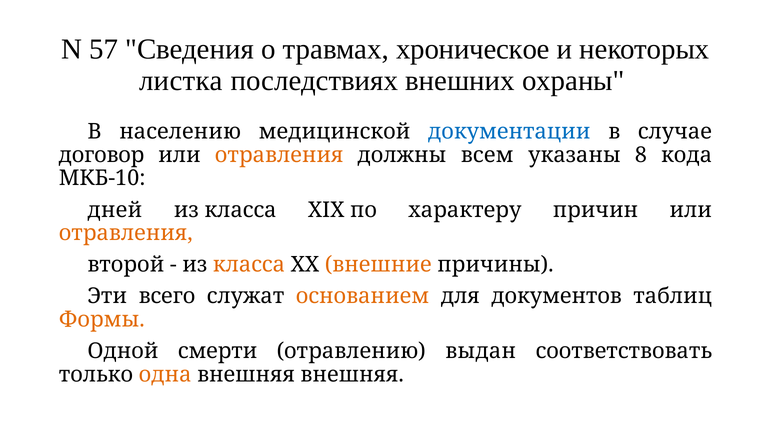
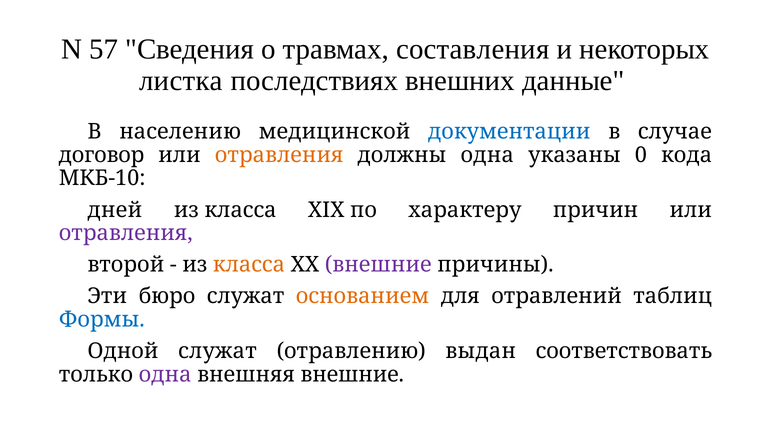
хроническое: хроническое -> составления
охраны: охраны -> данные
должны всем: всем -> одна
8: 8 -> 0
отравления at (126, 233) colour: orange -> purple
внешние at (378, 265) colour: orange -> purple
всего: всего -> бюро
документов: документов -> отравлений
Формы colour: orange -> blue
Одной смерти: смерти -> служат
одна at (165, 374) colour: orange -> purple
внешняя внешняя: внешняя -> внешние
